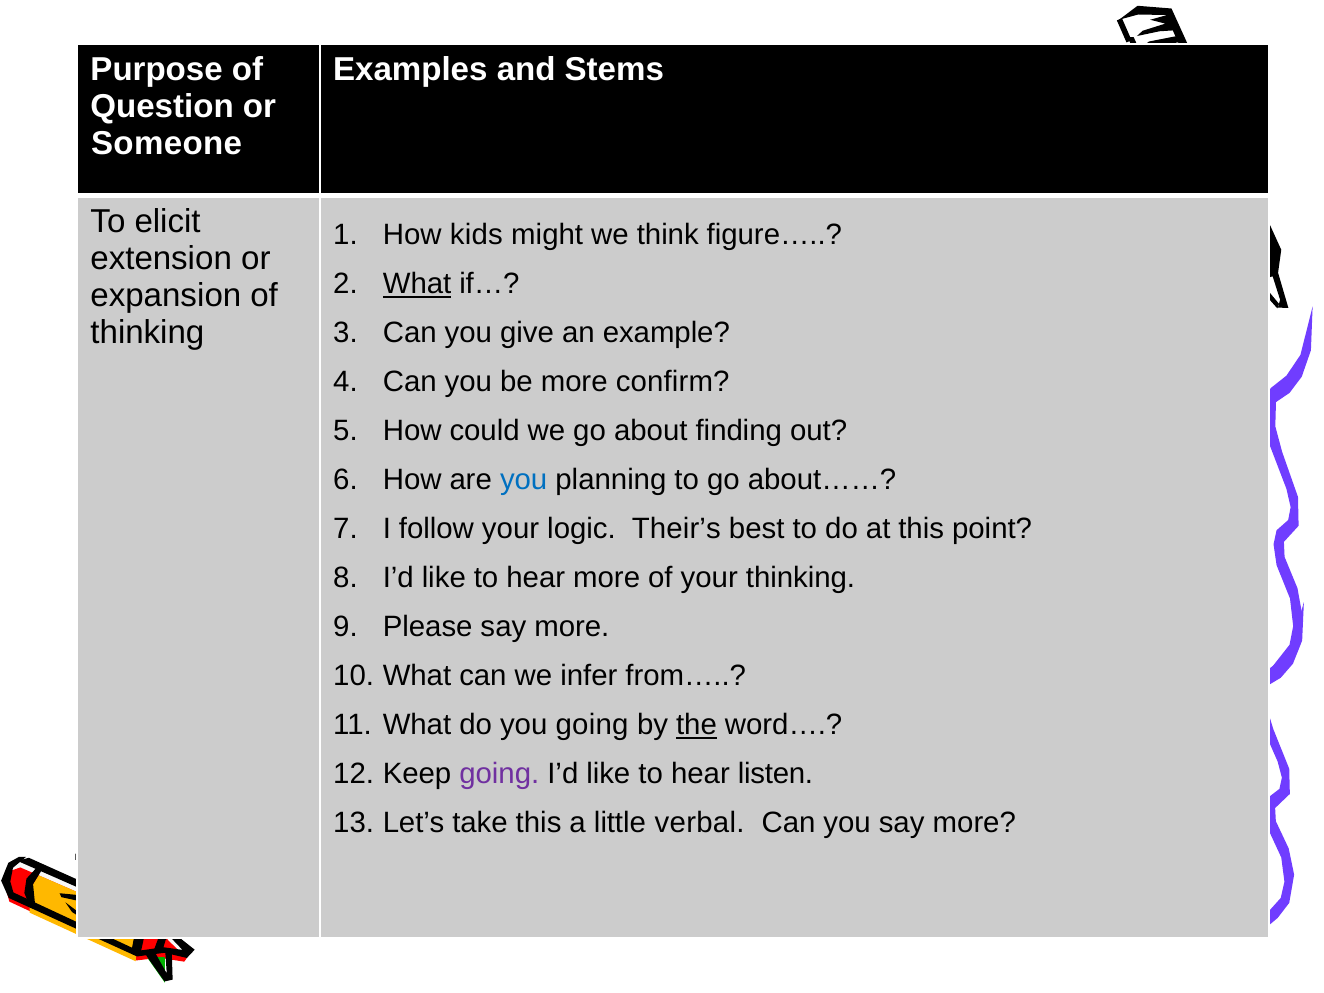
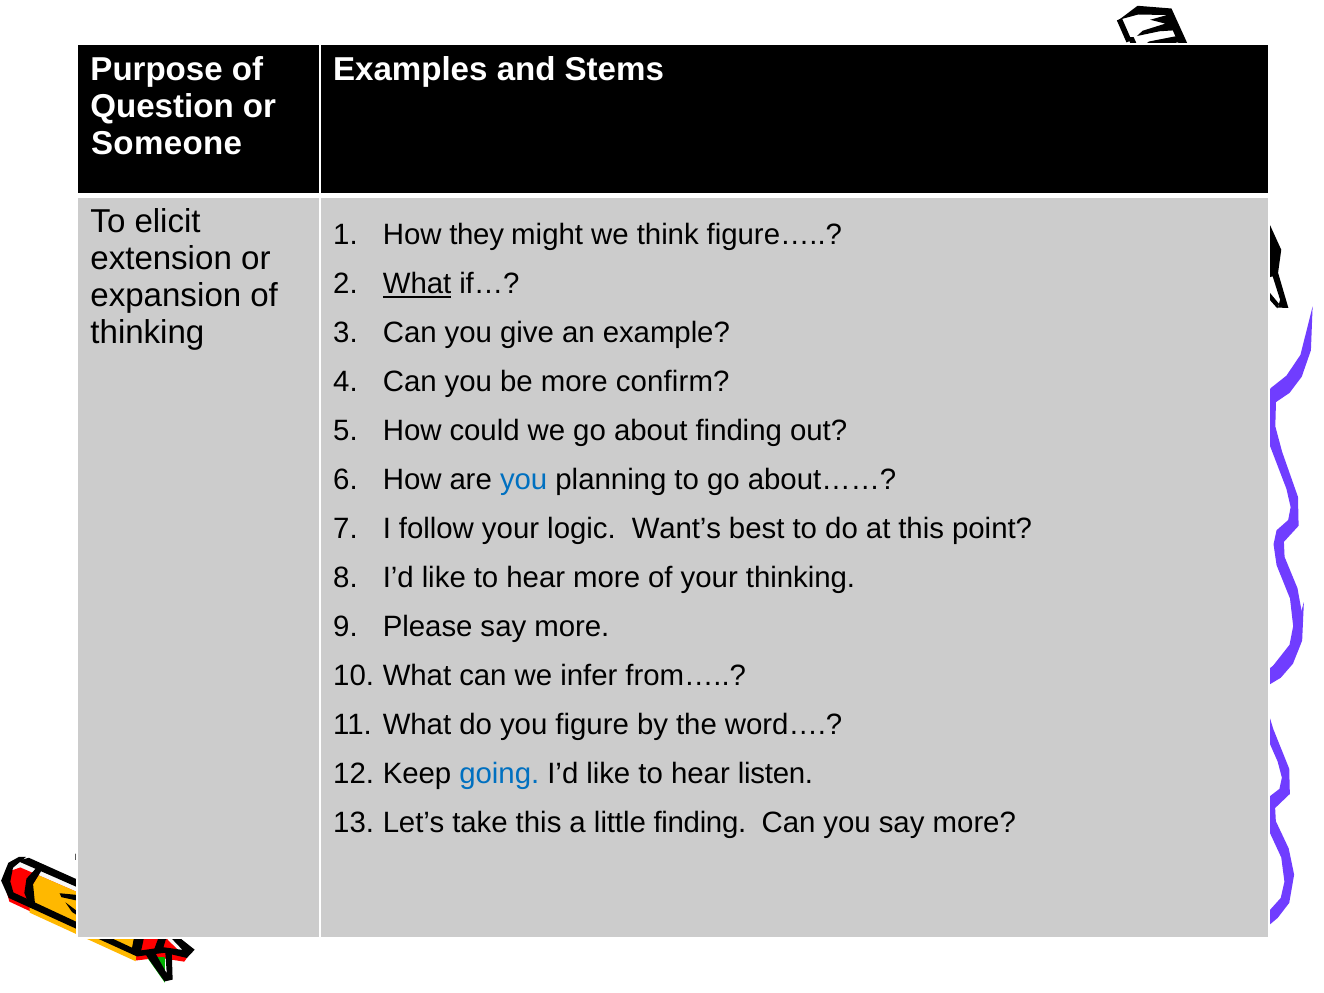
kids: kids -> they
Their’s: Their’s -> Want’s
you going: going -> figure
the underline: present -> none
going at (499, 774) colour: purple -> blue
little verbal: verbal -> finding
